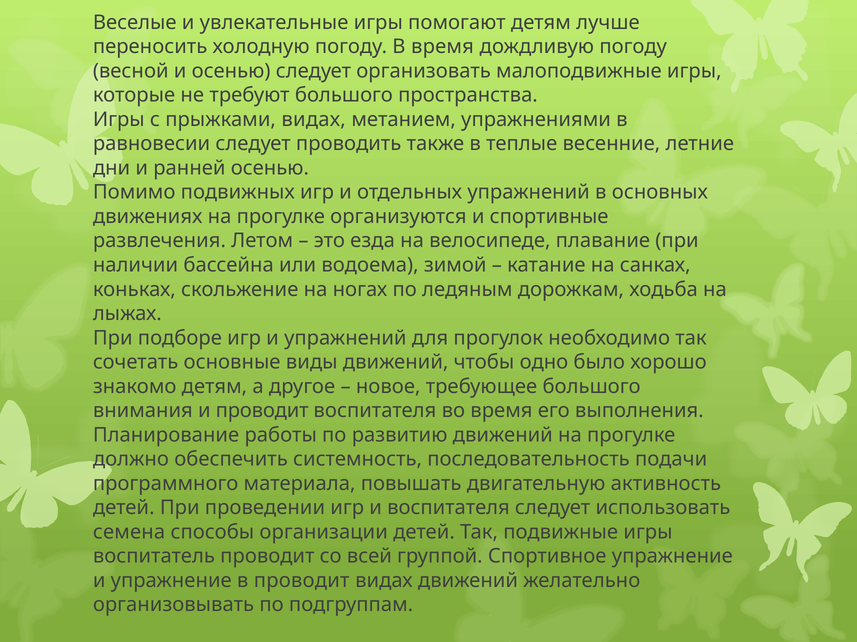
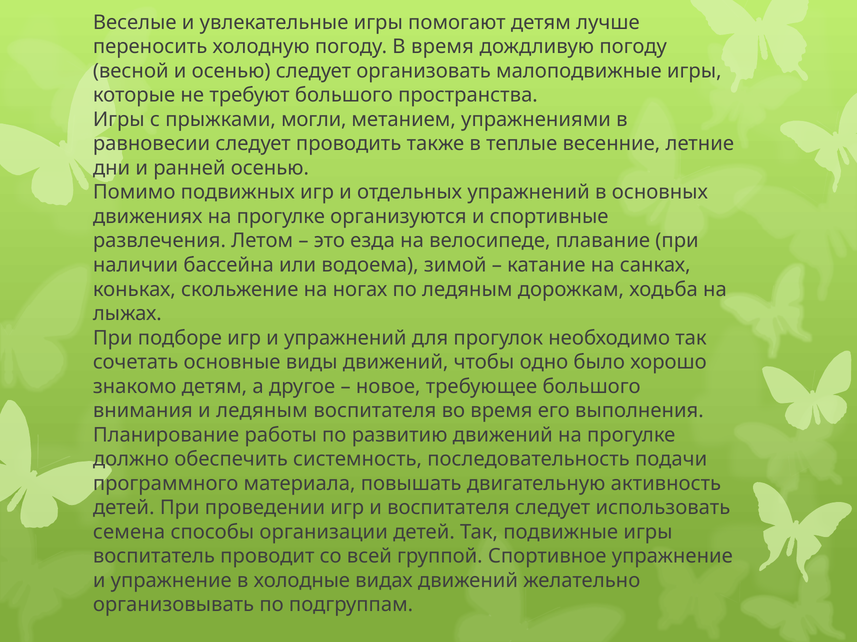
прыжками видах: видах -> могли
и проводит: проводит -> ледяным
в проводит: проводит -> холодные
